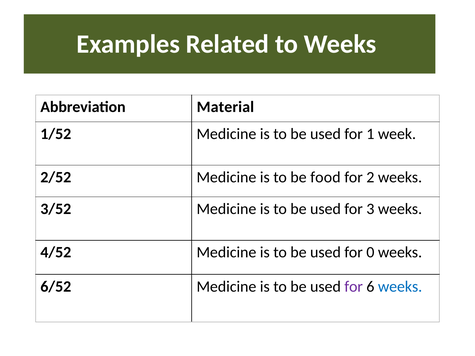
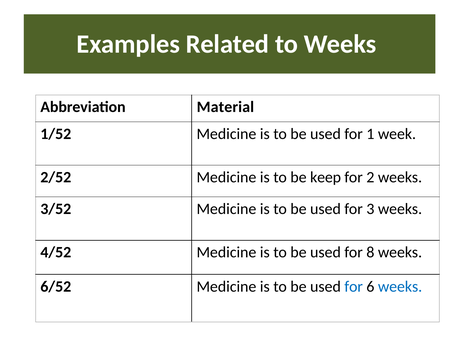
food: food -> keep
0: 0 -> 8
for at (354, 287) colour: purple -> blue
